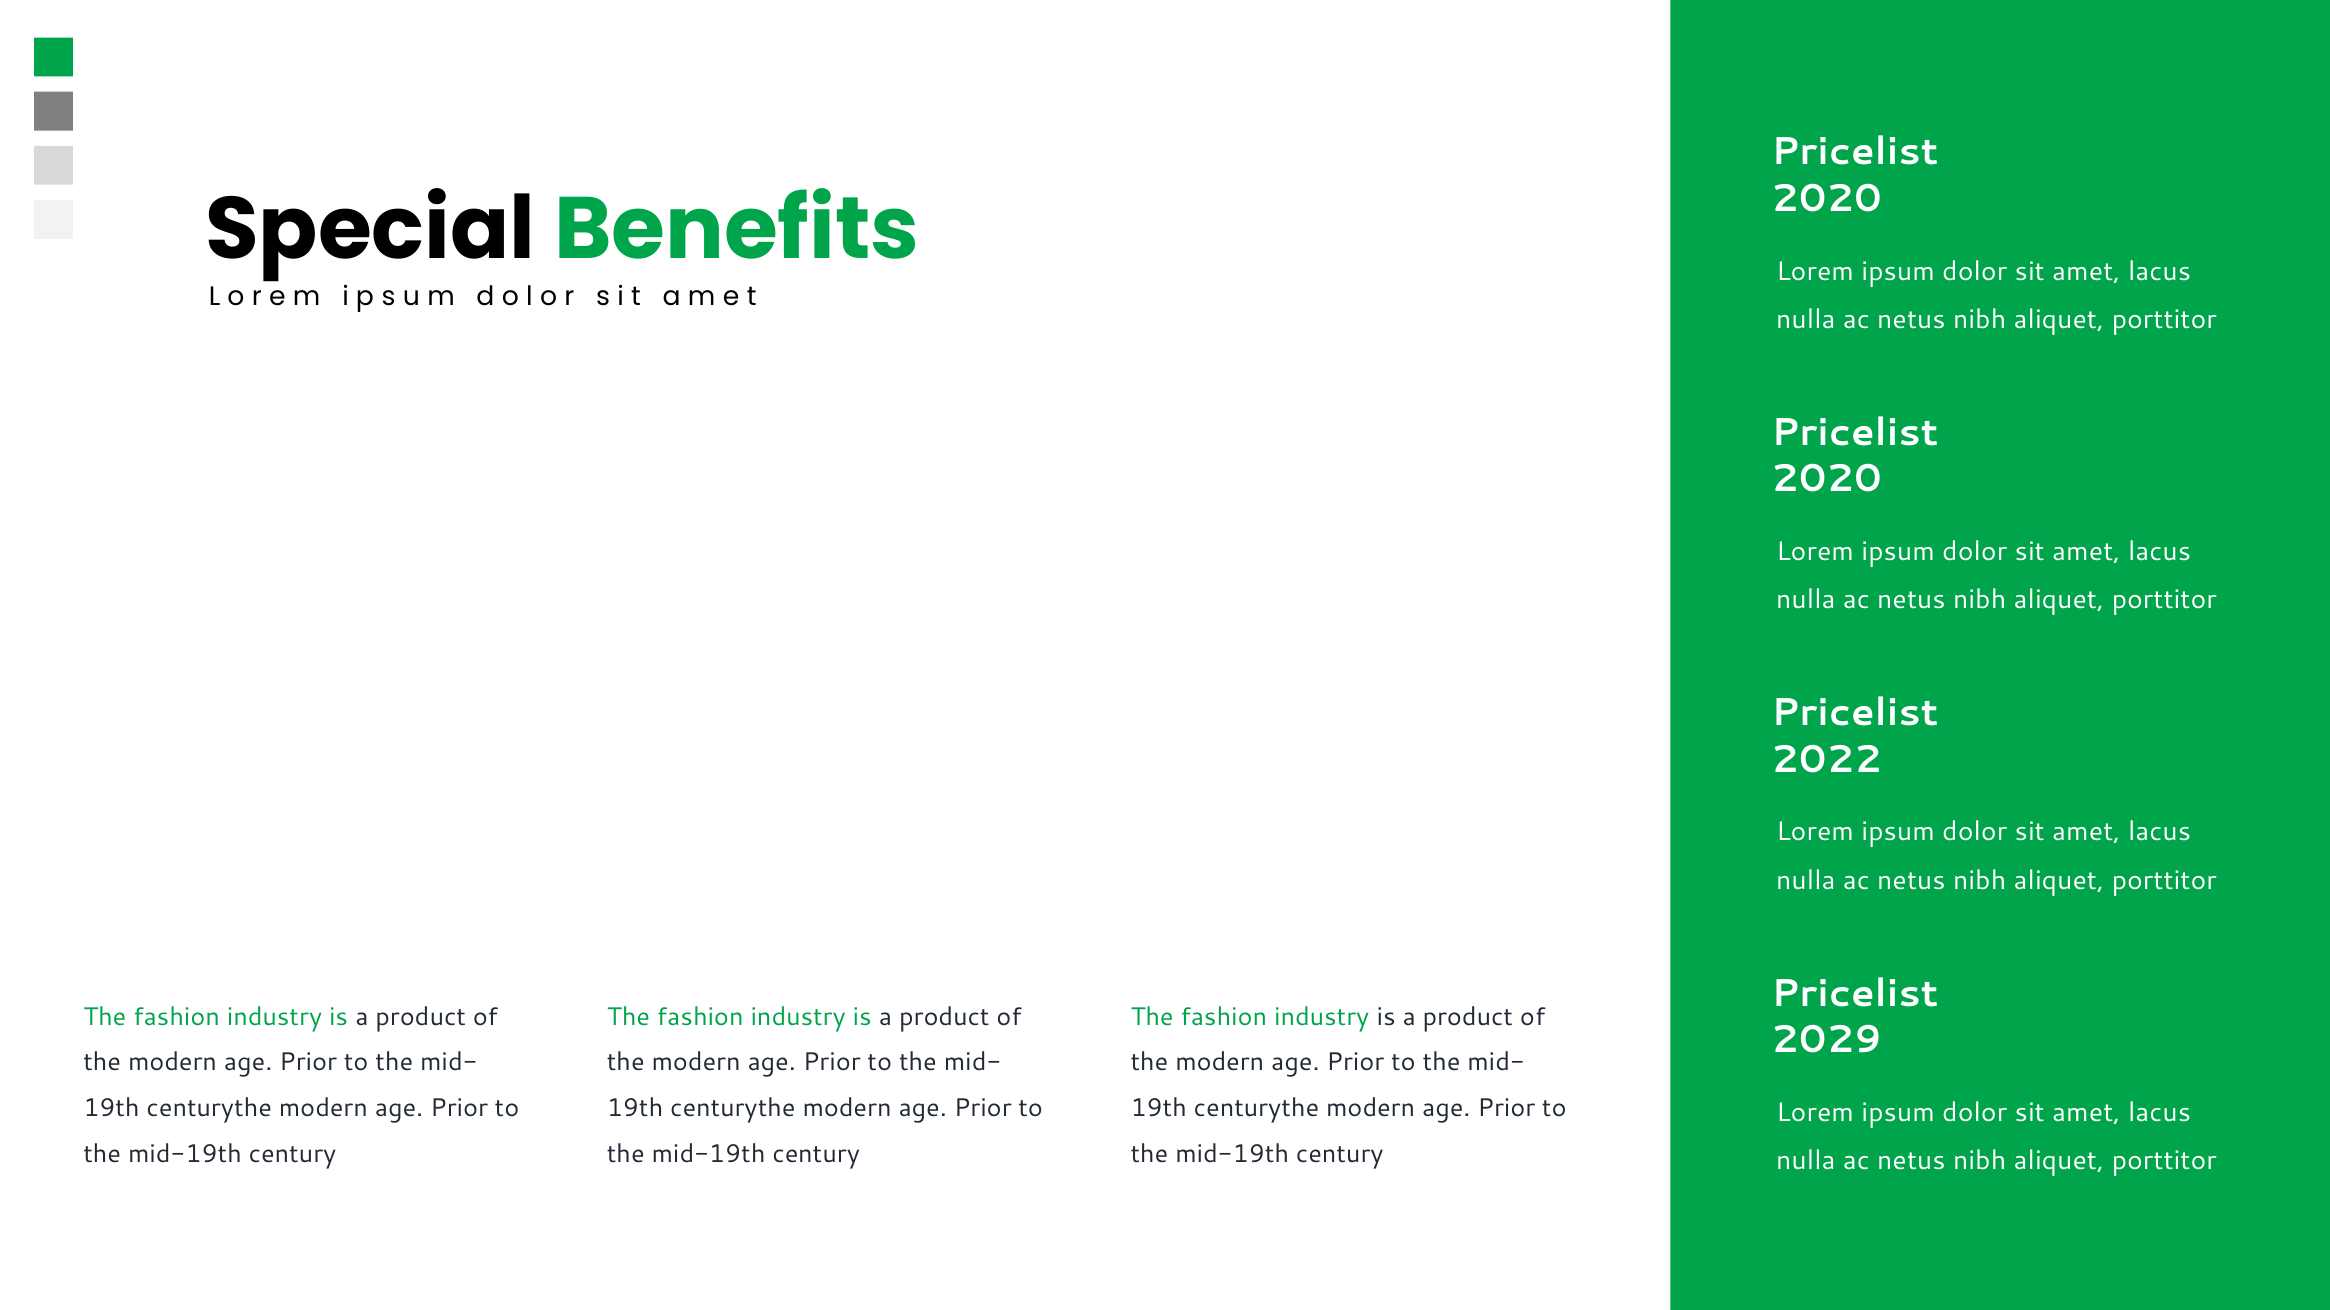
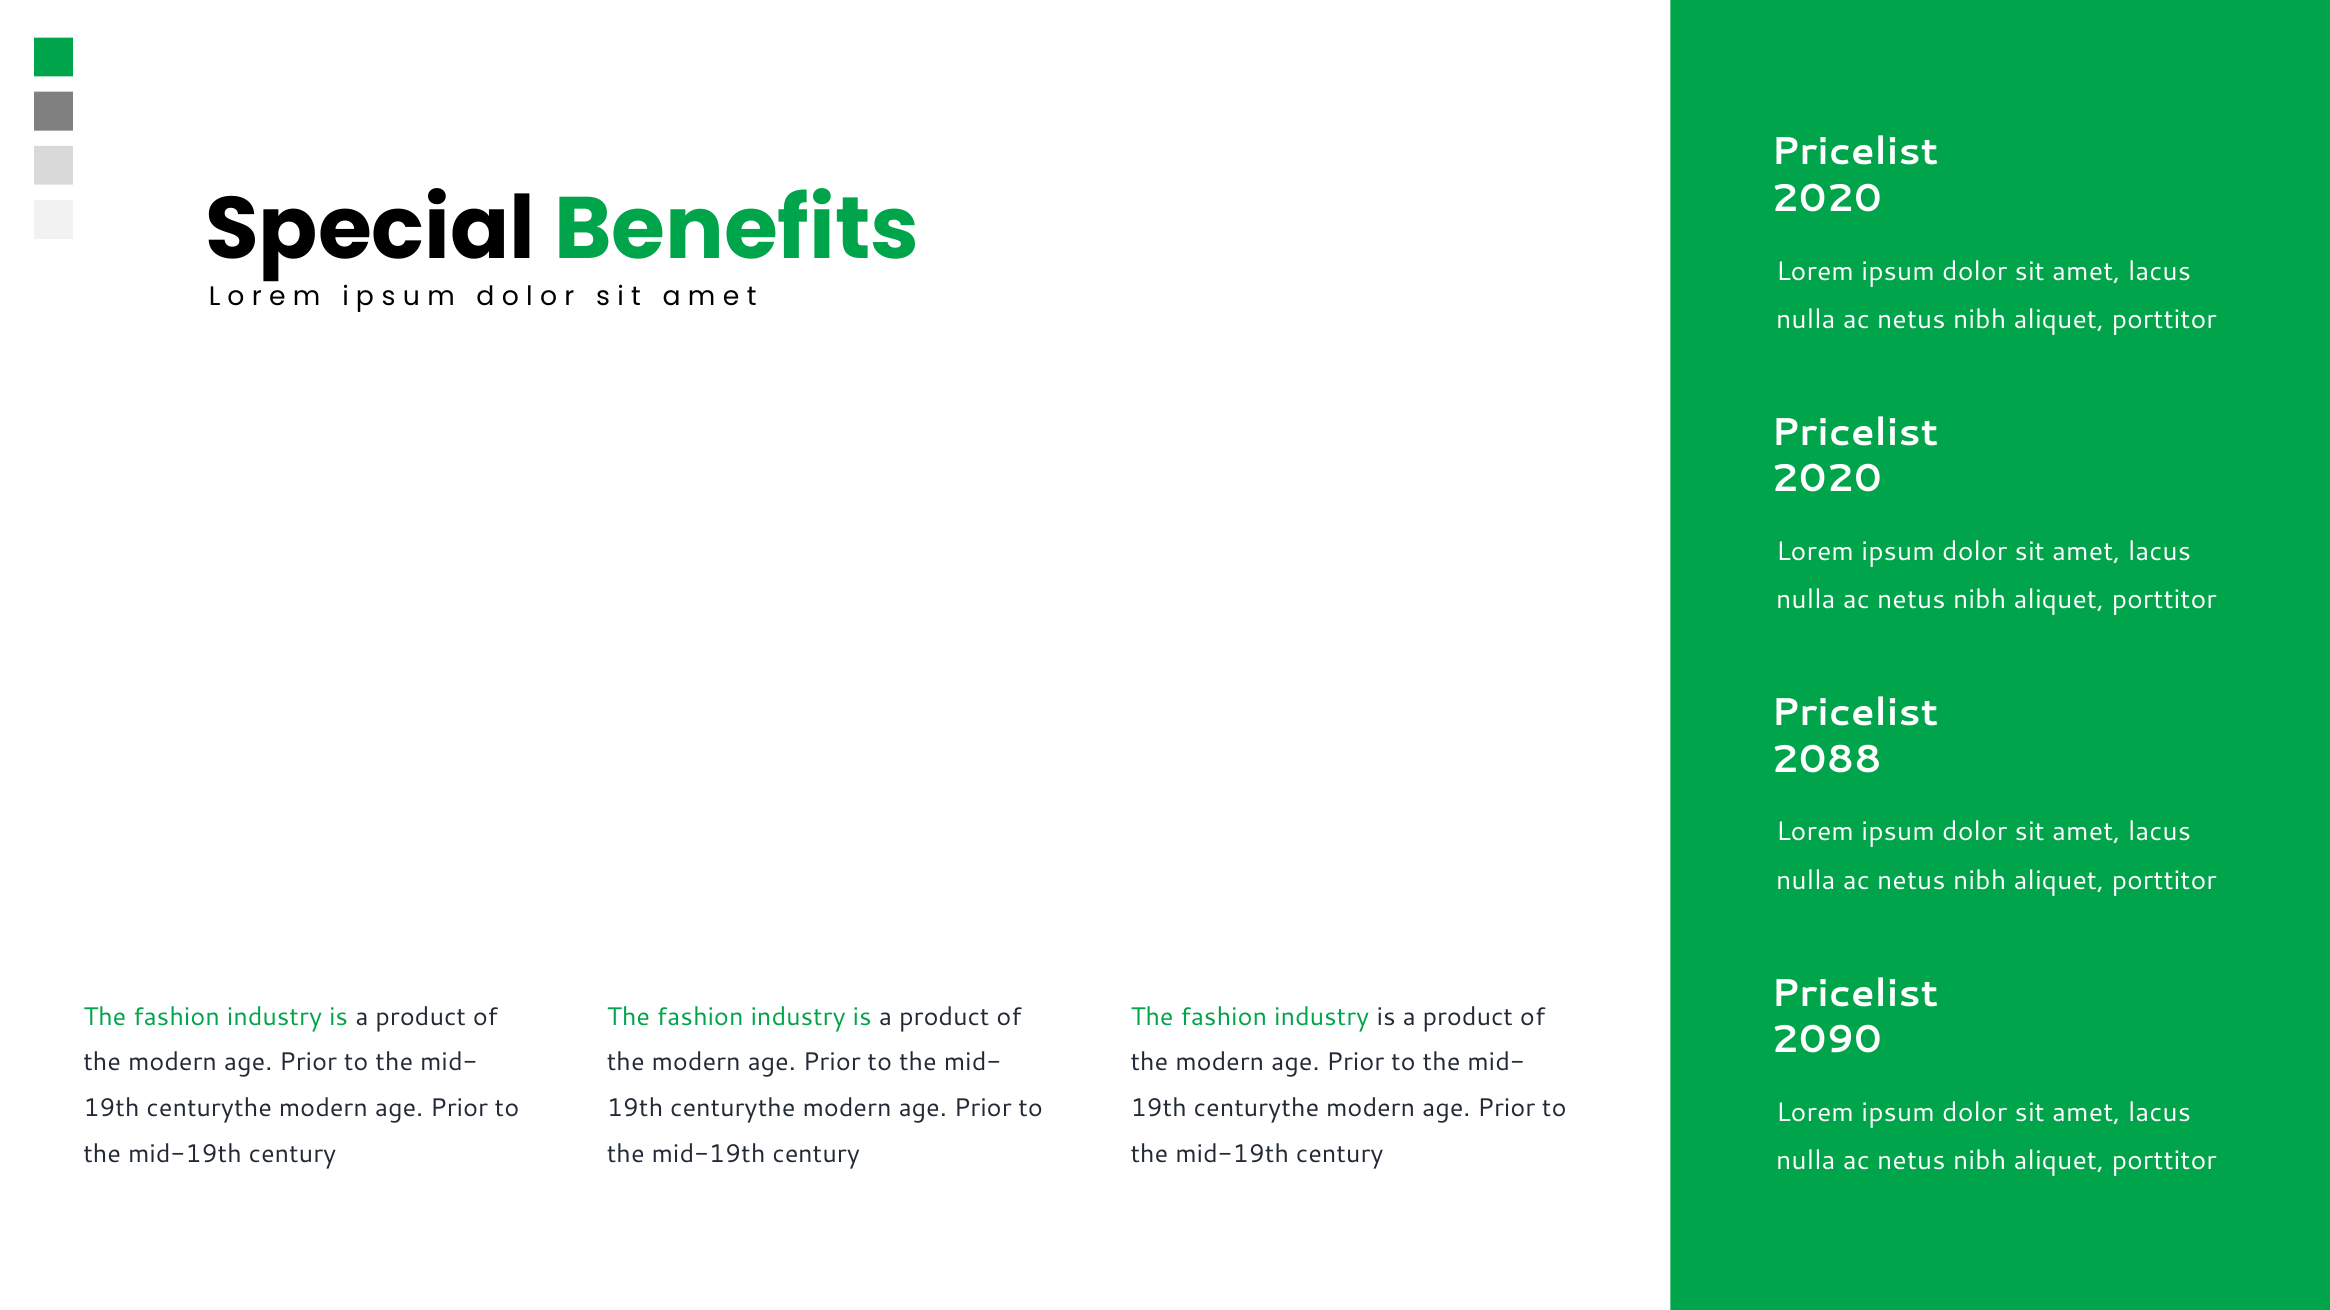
2022: 2022 -> 2088
2029: 2029 -> 2090
